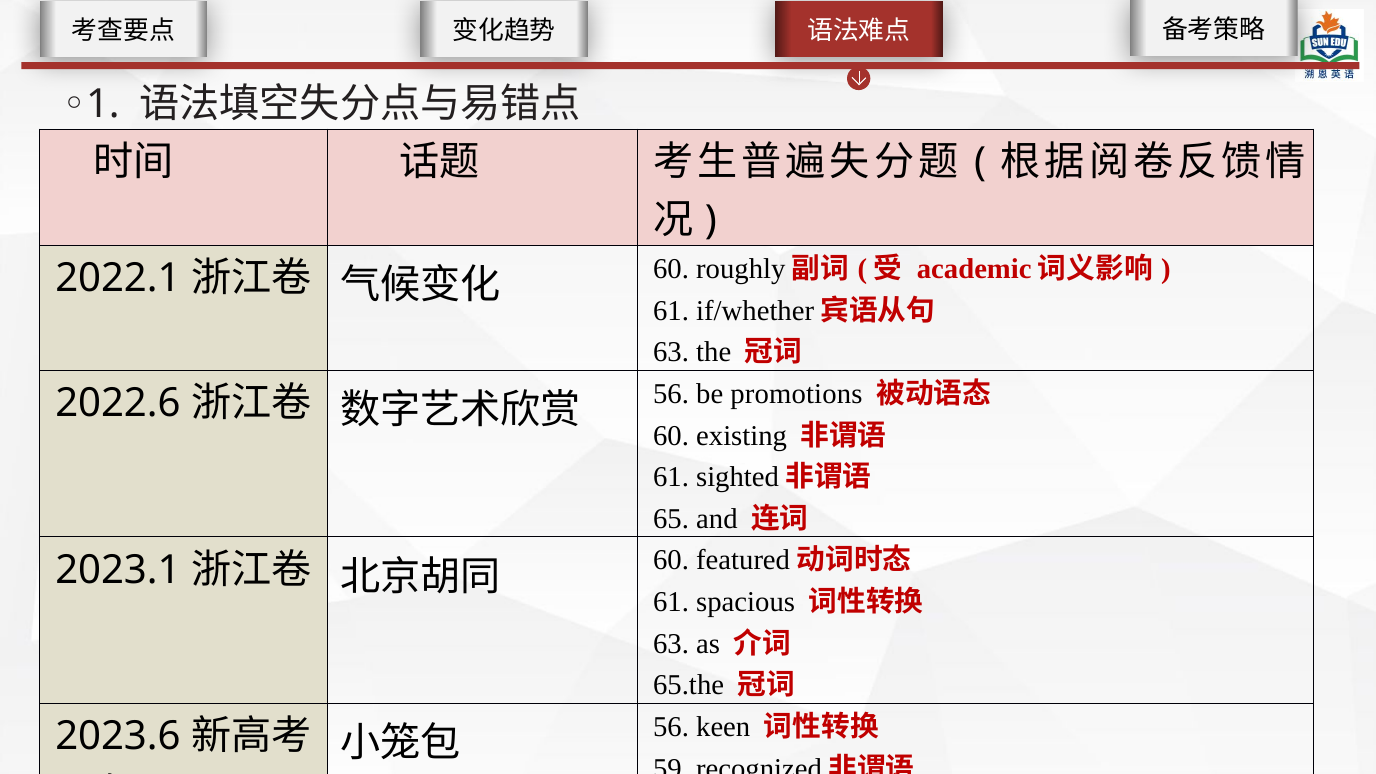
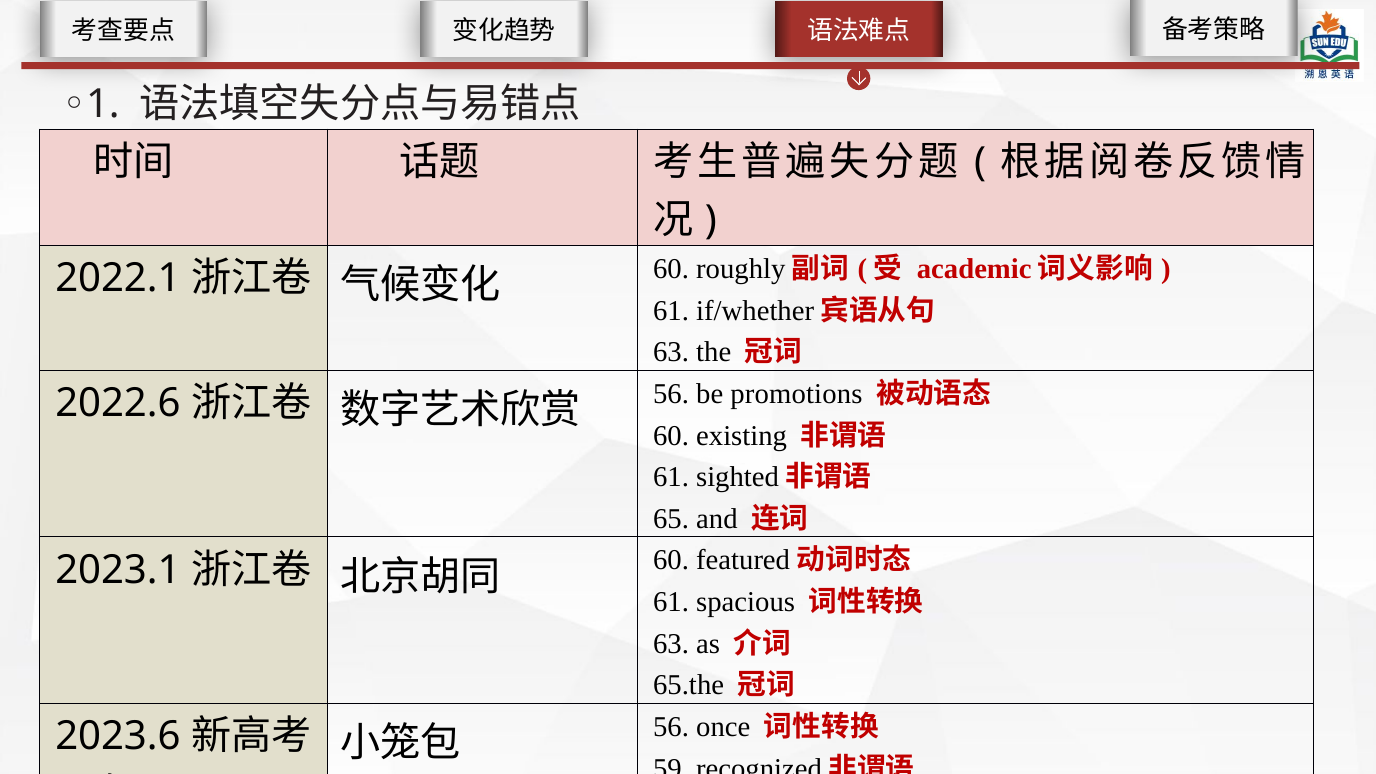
keen: keen -> once
